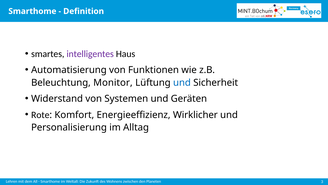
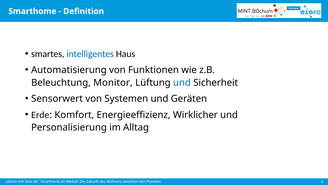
intelligentes colour: purple -> blue
Widerstand: Widerstand -> Sensorwert
Rote: Rote -> Erde
